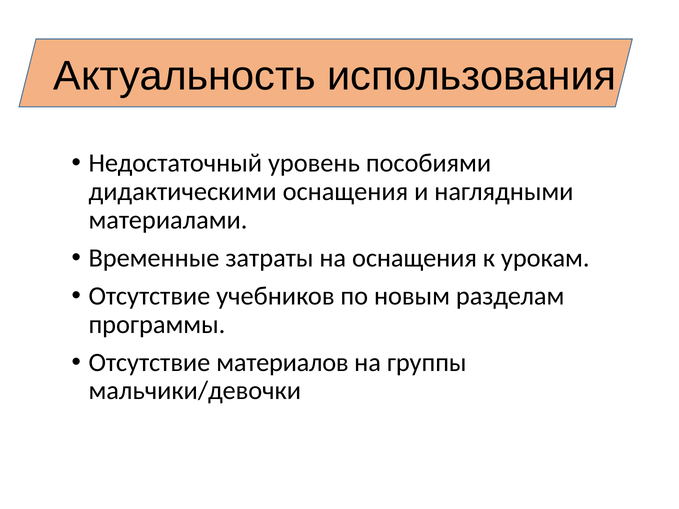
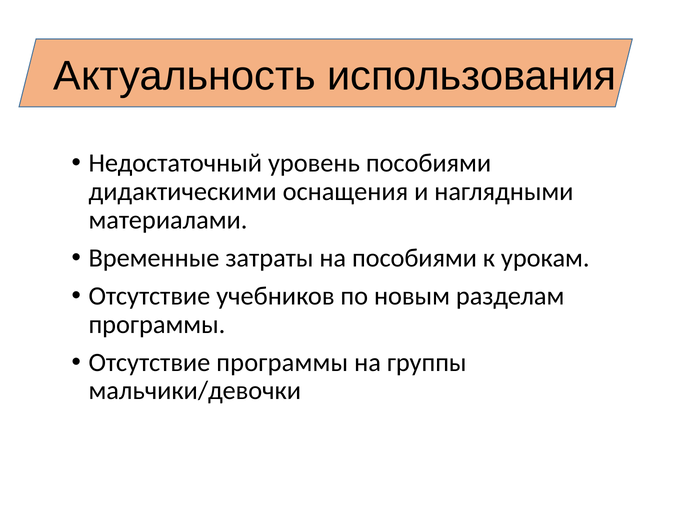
на оснащения: оснащения -> пособиями
Отсутствие материалов: материалов -> программы
